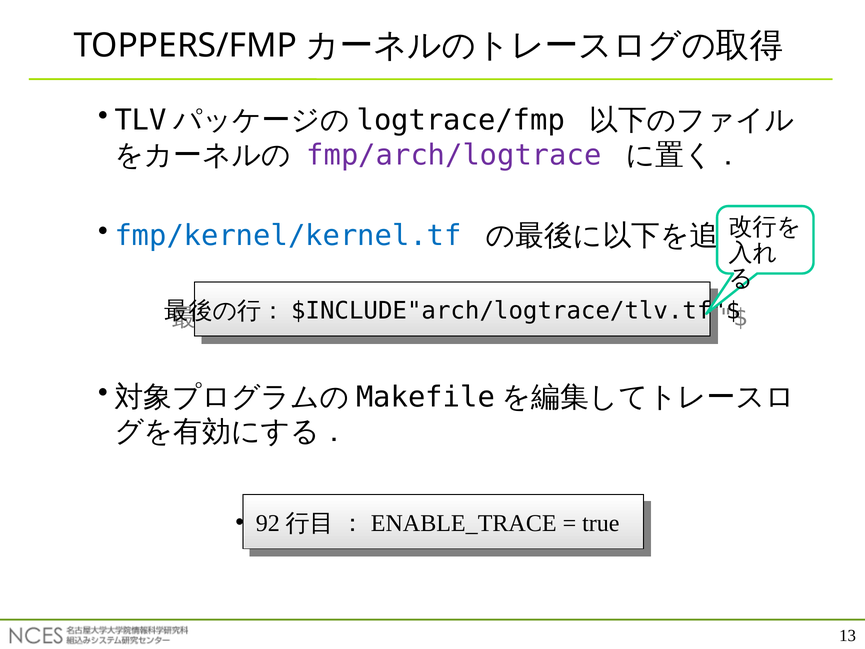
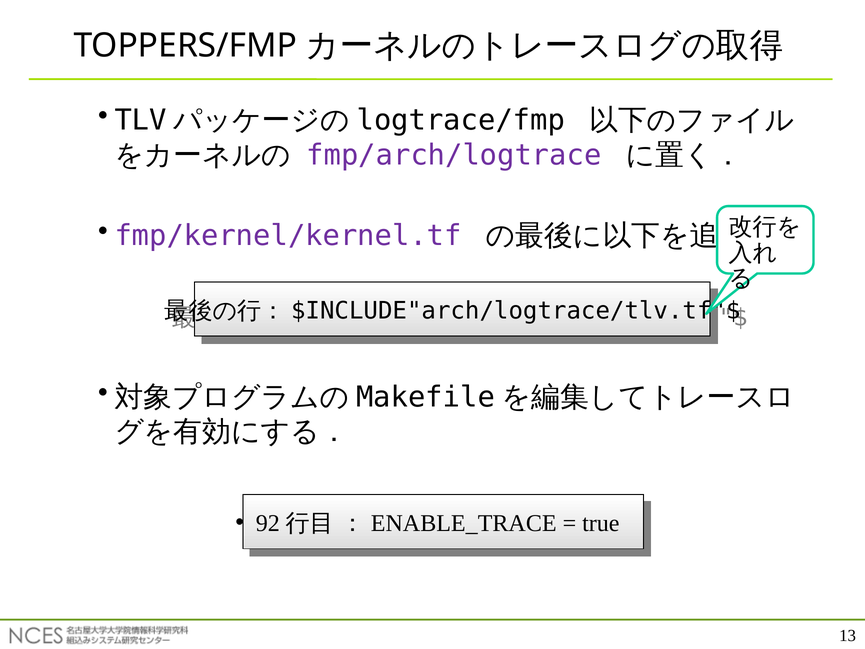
fmp/kernel/kernel.tf colour: blue -> purple
